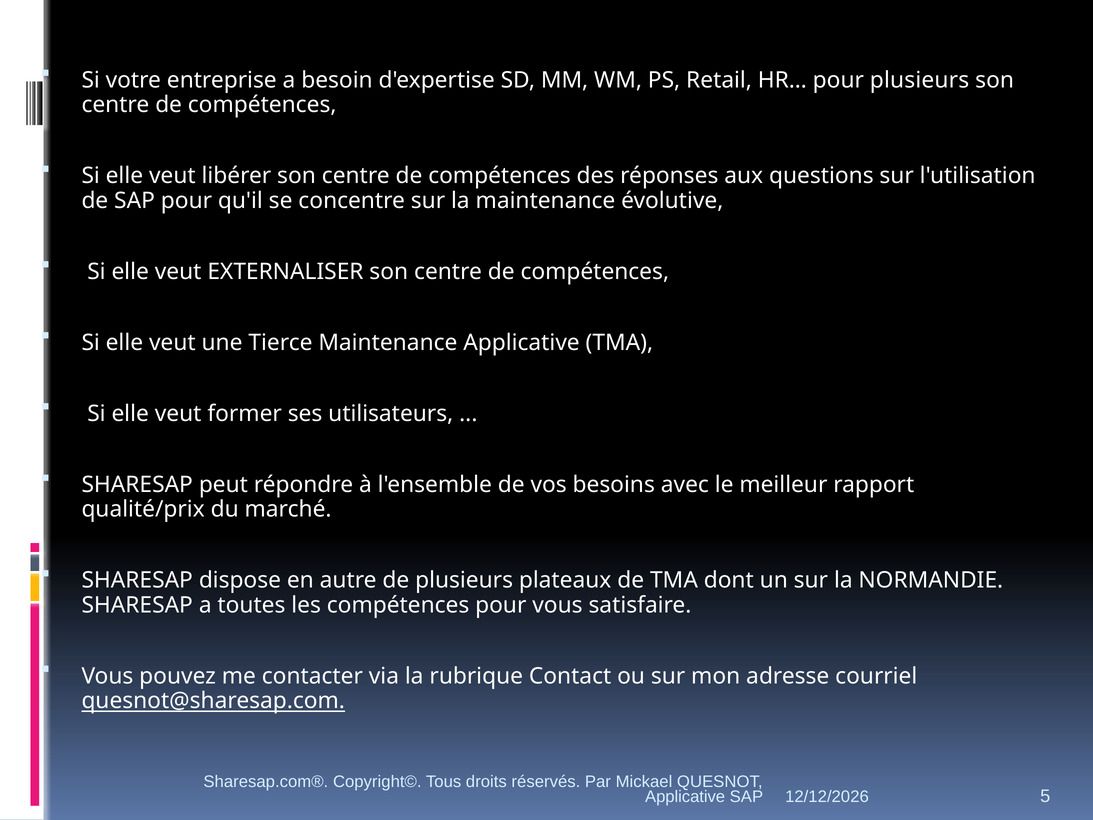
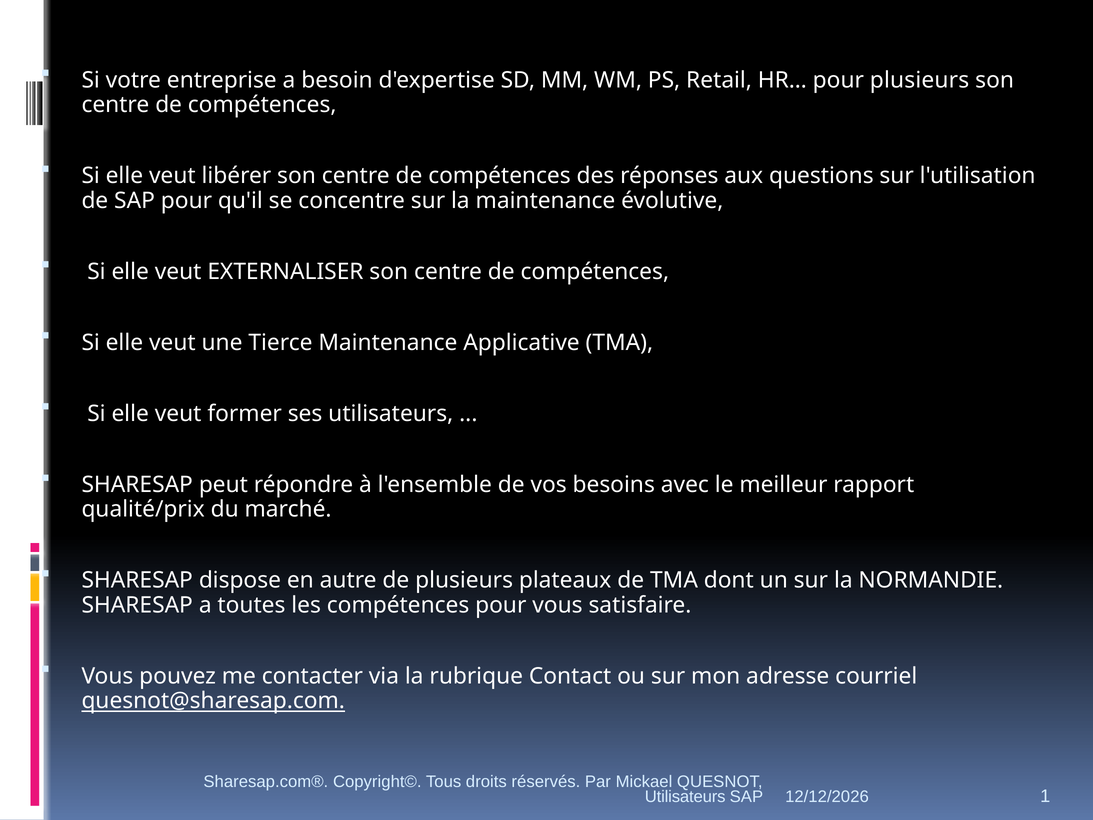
Applicative at (685, 797): Applicative -> Utilisateurs
5: 5 -> 1
